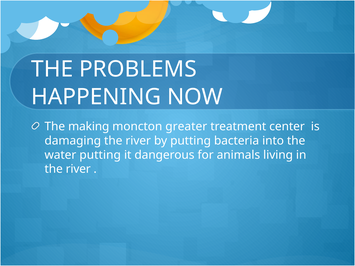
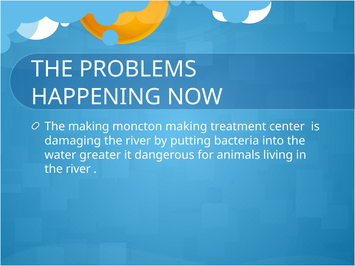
moncton greater: greater -> making
water putting: putting -> greater
